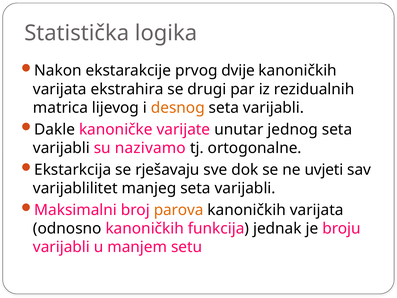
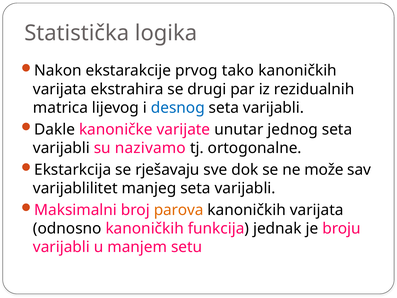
dvije: dvije -> tako
desnog colour: orange -> blue
uvjeti: uvjeti -> može
